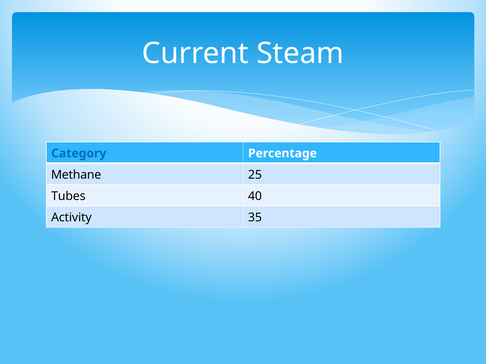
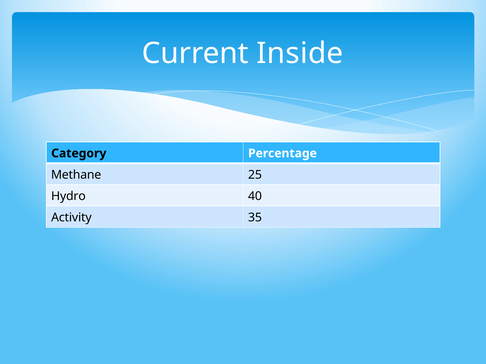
Steam: Steam -> Inside
Category colour: blue -> black
Tubes: Tubes -> Hydro
